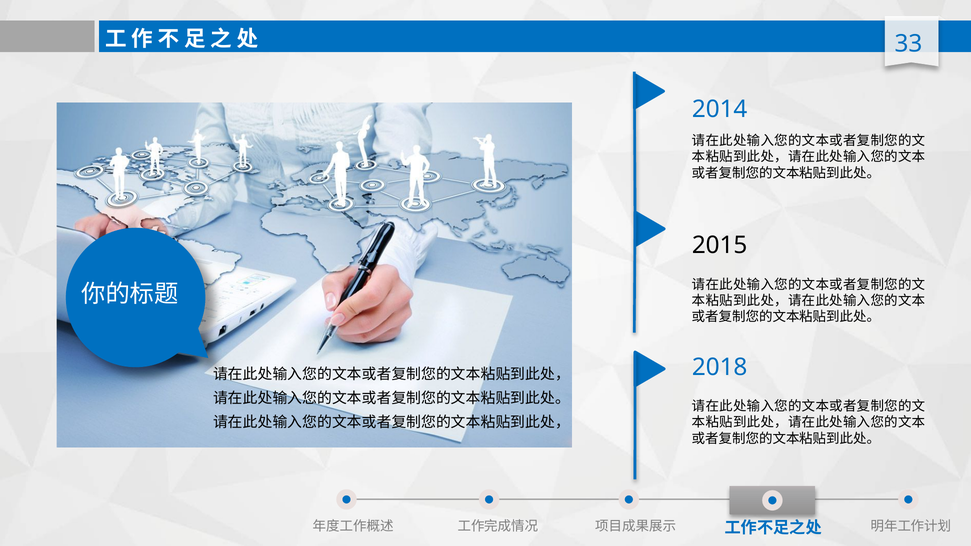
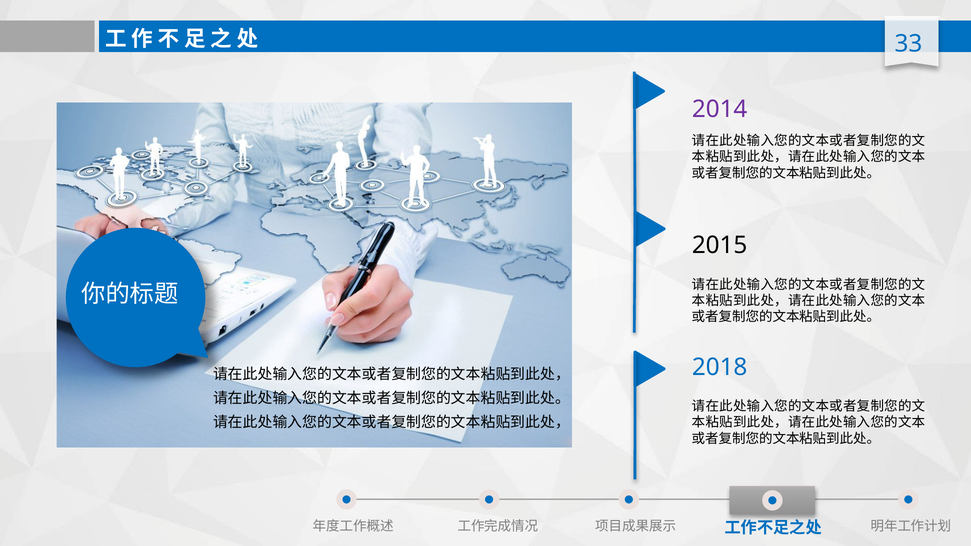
2014 colour: blue -> purple
